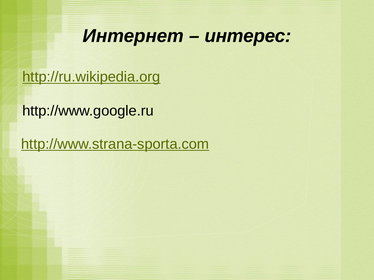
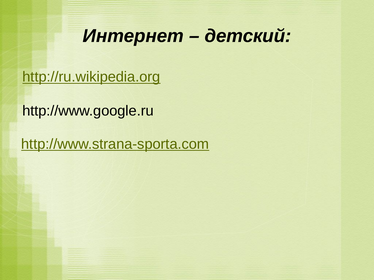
интерес: интерес -> детский
